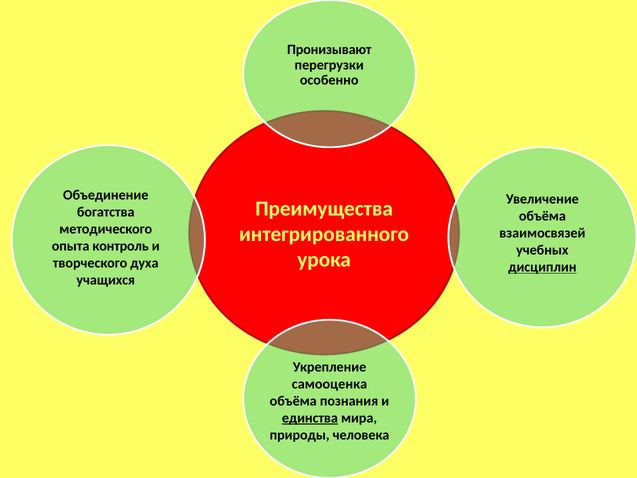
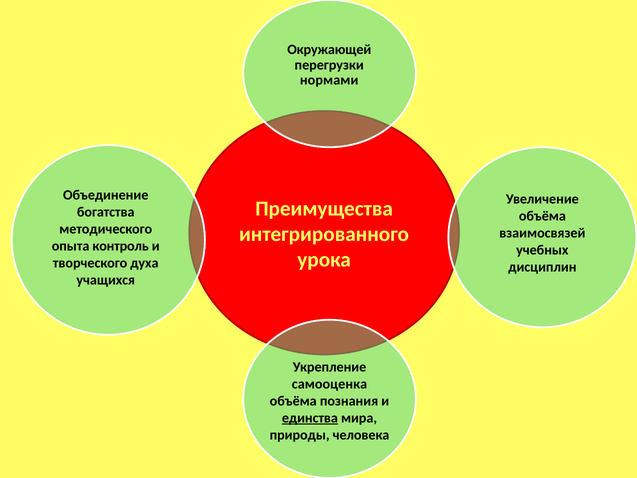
Пронизывают: Пронизывают -> Окружающей
особенно: особенно -> нормами
дисциплин underline: present -> none
